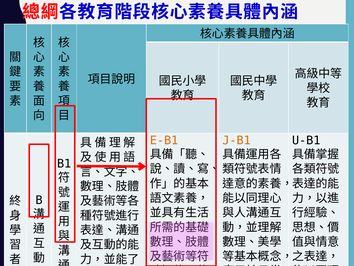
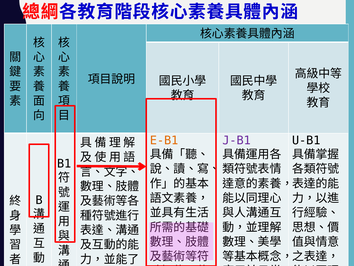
J-B1 colour: orange -> purple
